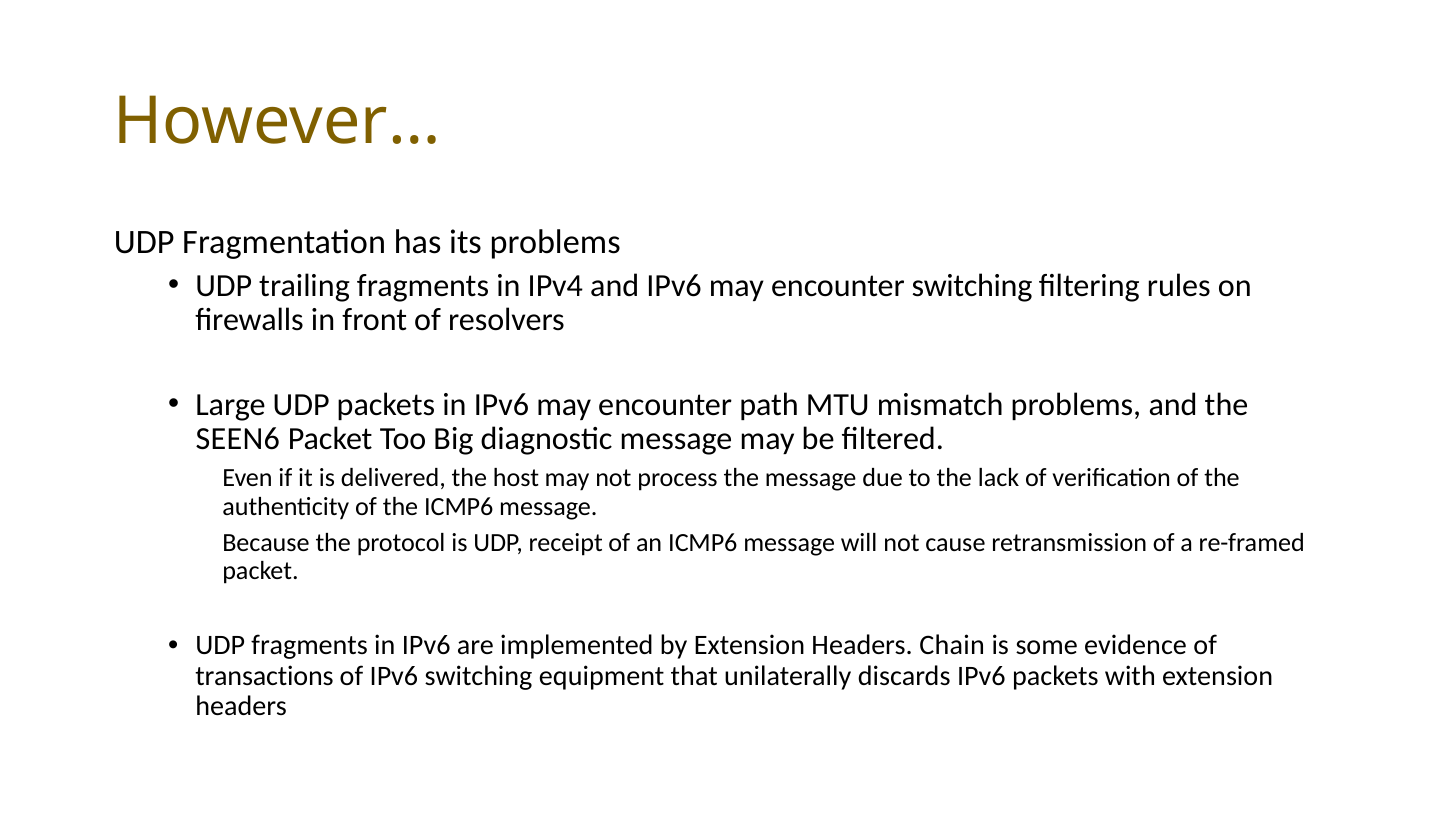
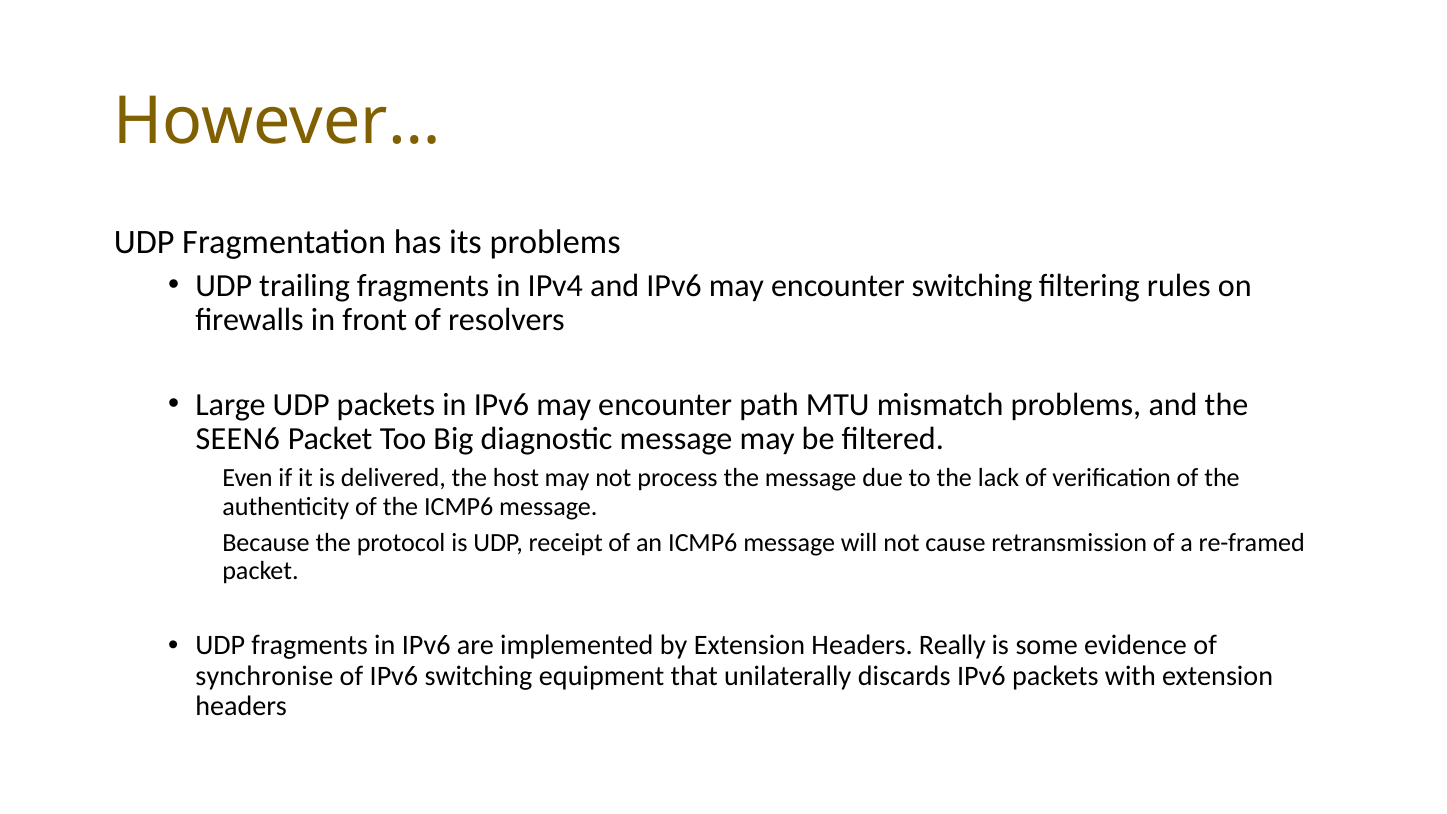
Chain: Chain -> Really
transactions: transactions -> synchronise
